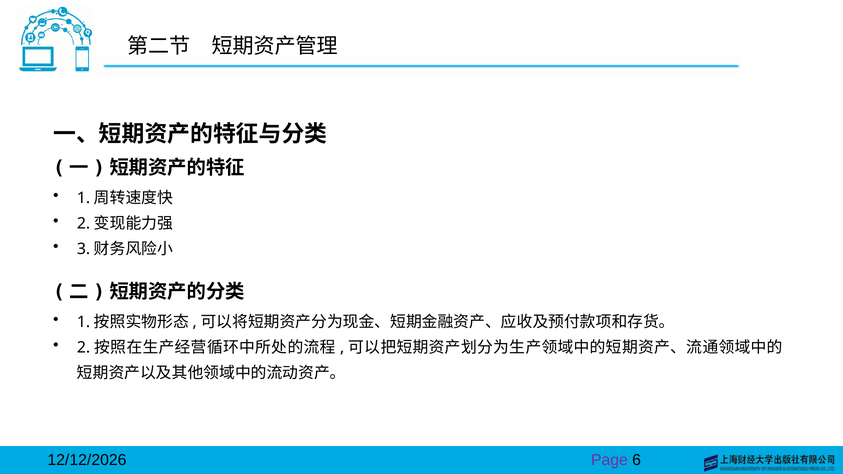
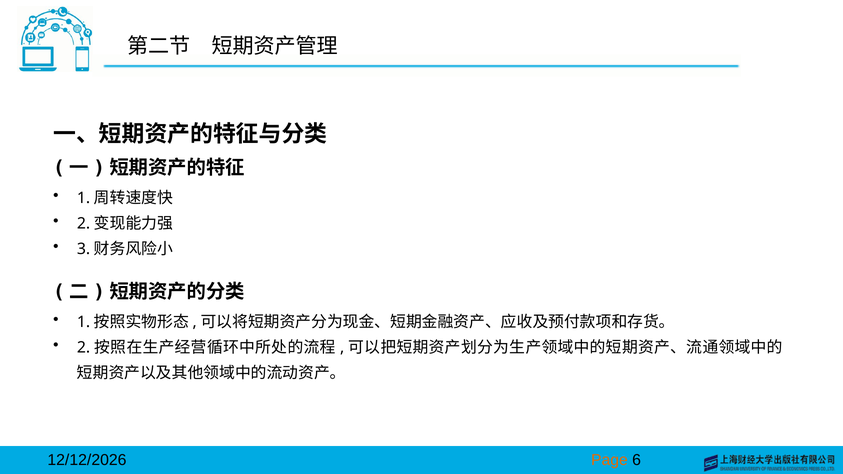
Page colour: purple -> orange
